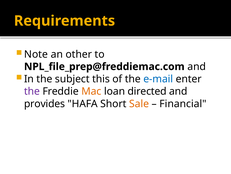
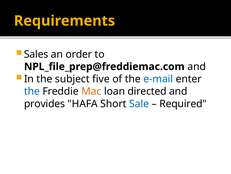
Note: Note -> Sales
other: other -> order
this: this -> five
the at (32, 91) colour: purple -> blue
Sale colour: orange -> blue
Financial: Financial -> Required
